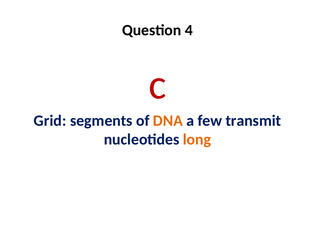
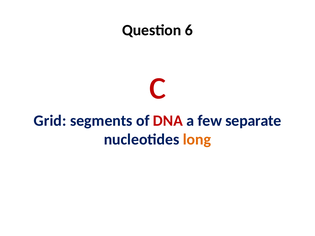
4: 4 -> 6
DNA colour: orange -> red
transmit: transmit -> separate
